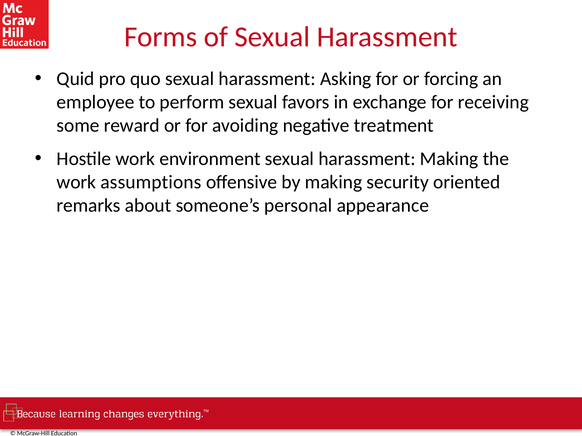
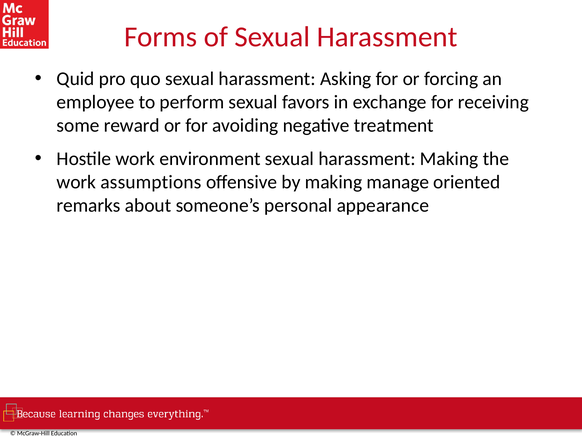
security: security -> manage
